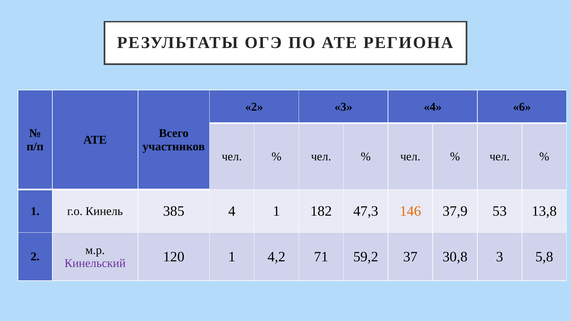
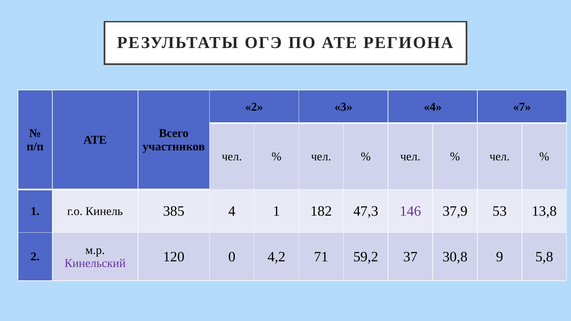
6: 6 -> 7
146 colour: orange -> purple
120 1: 1 -> 0
30,8 3: 3 -> 9
